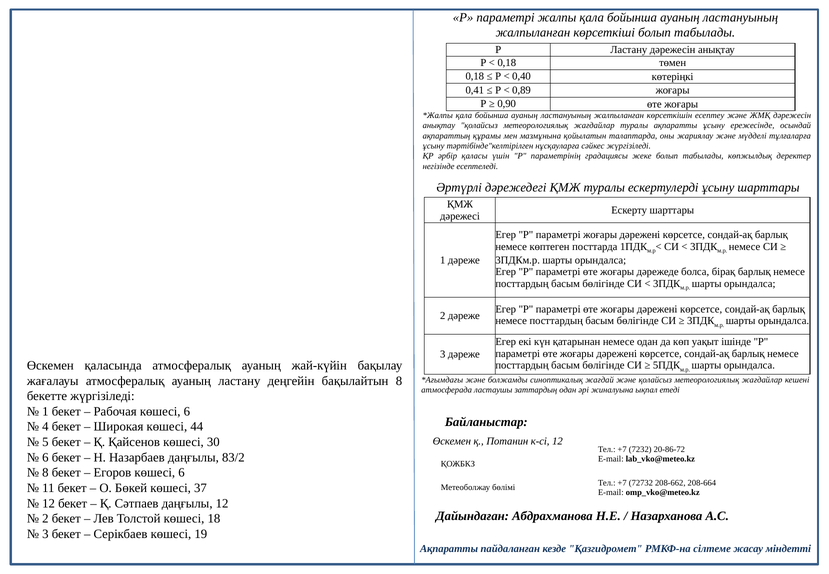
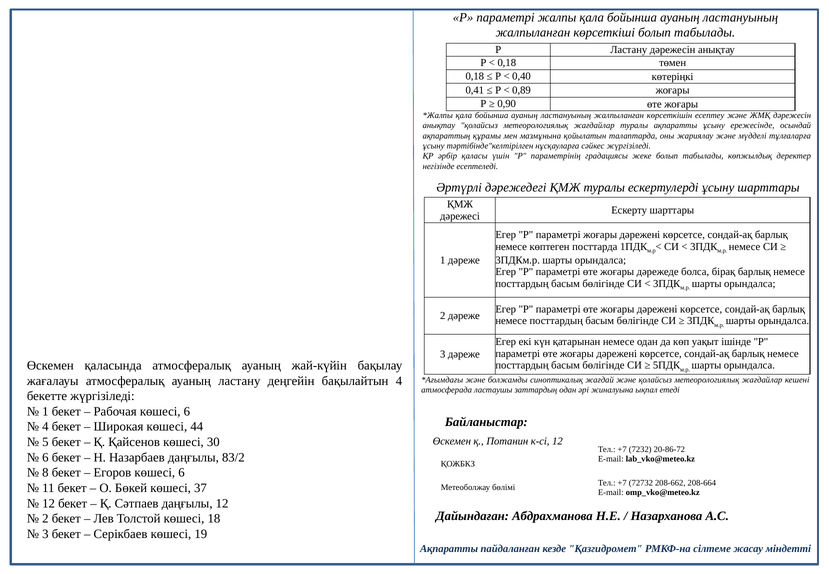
бақылайтын 8: 8 -> 4
